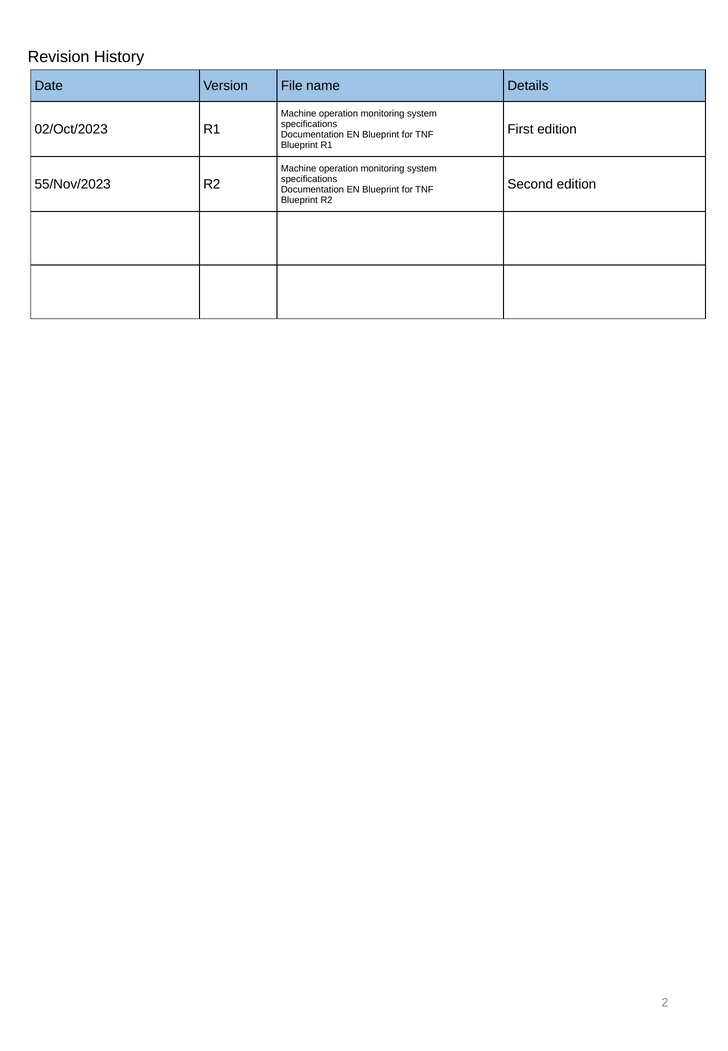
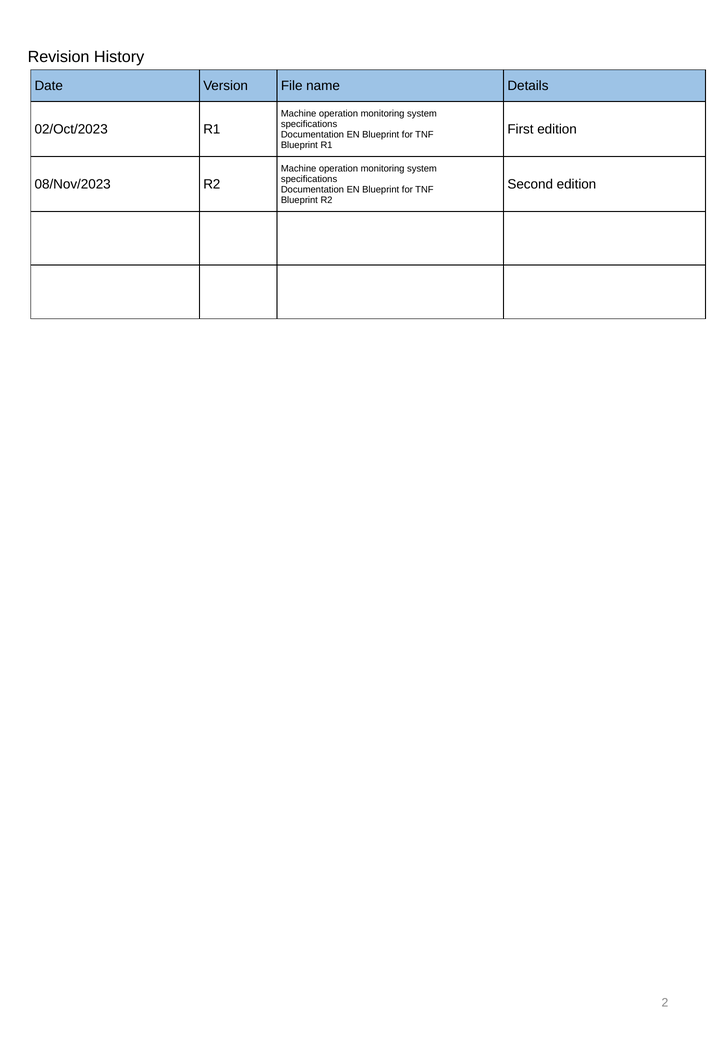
55/Nov/2023: 55/Nov/2023 -> 08/Nov/2023
